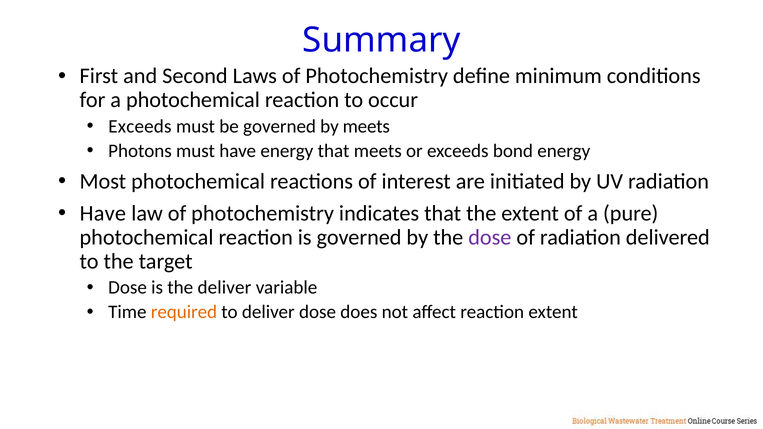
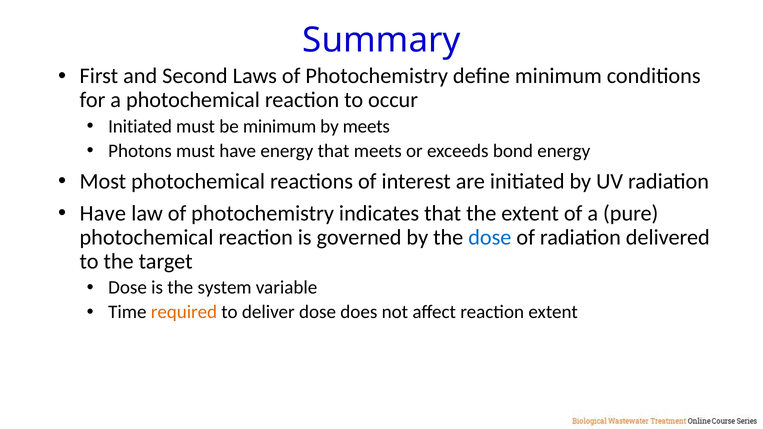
Exceeds at (140, 126): Exceeds -> Initiated
be governed: governed -> minimum
dose at (490, 237) colour: purple -> blue
the deliver: deliver -> system
